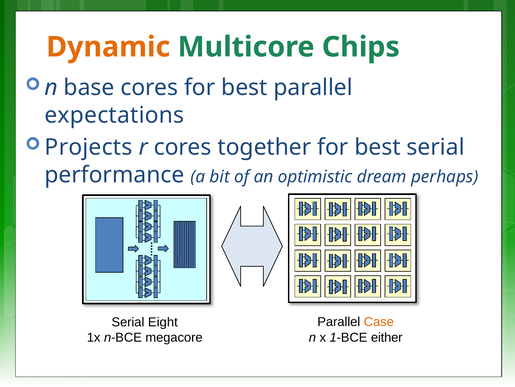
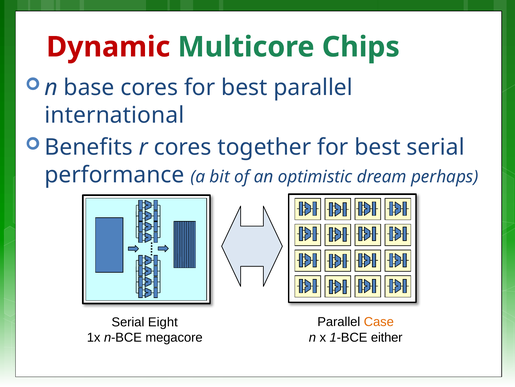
Dynamic colour: orange -> red
expectations: expectations -> international
Projects: Projects -> Benefits
